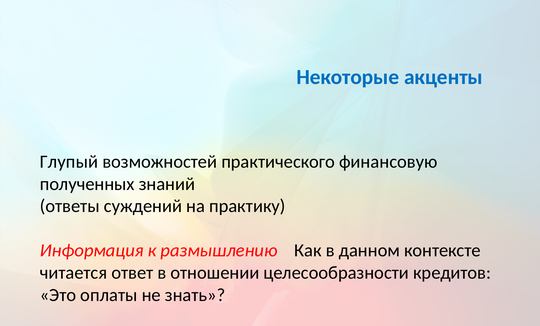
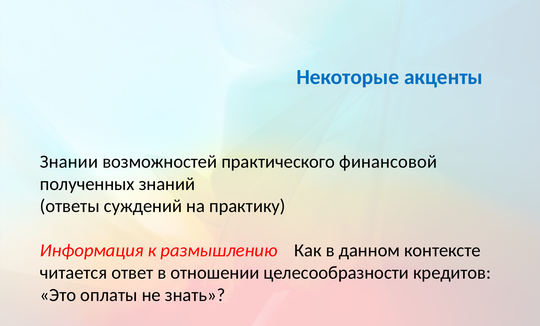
Глупый: Глупый -> Знании
финансовую: финансовую -> финансовой
